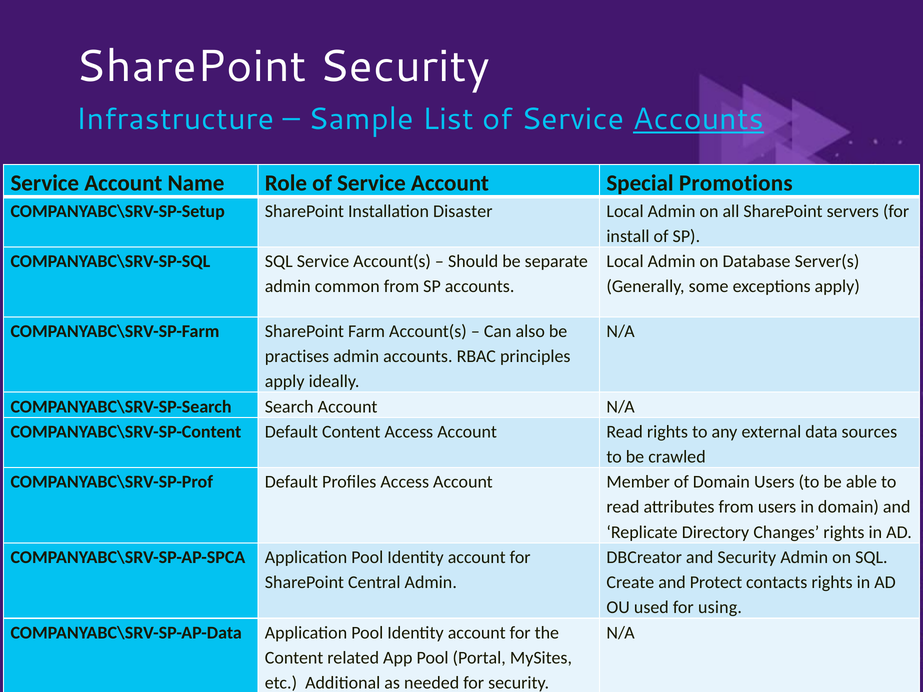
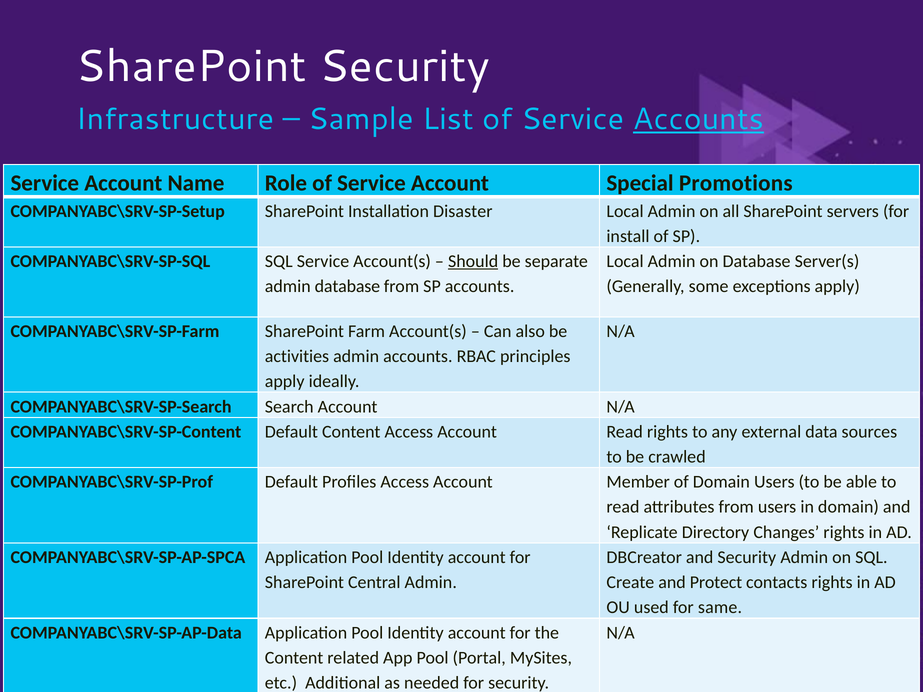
Should underline: none -> present
admin common: common -> database
practises: practises -> activities
using: using -> same
